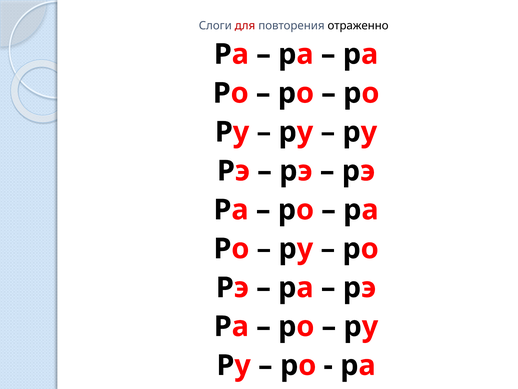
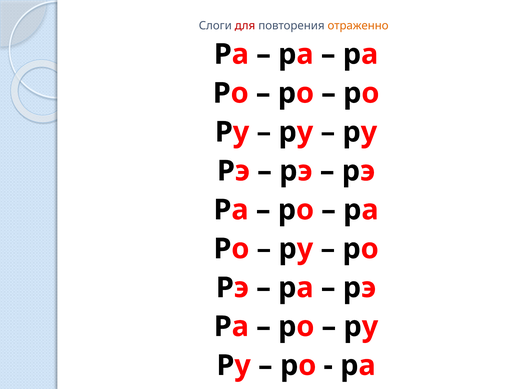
отраженно colour: black -> orange
